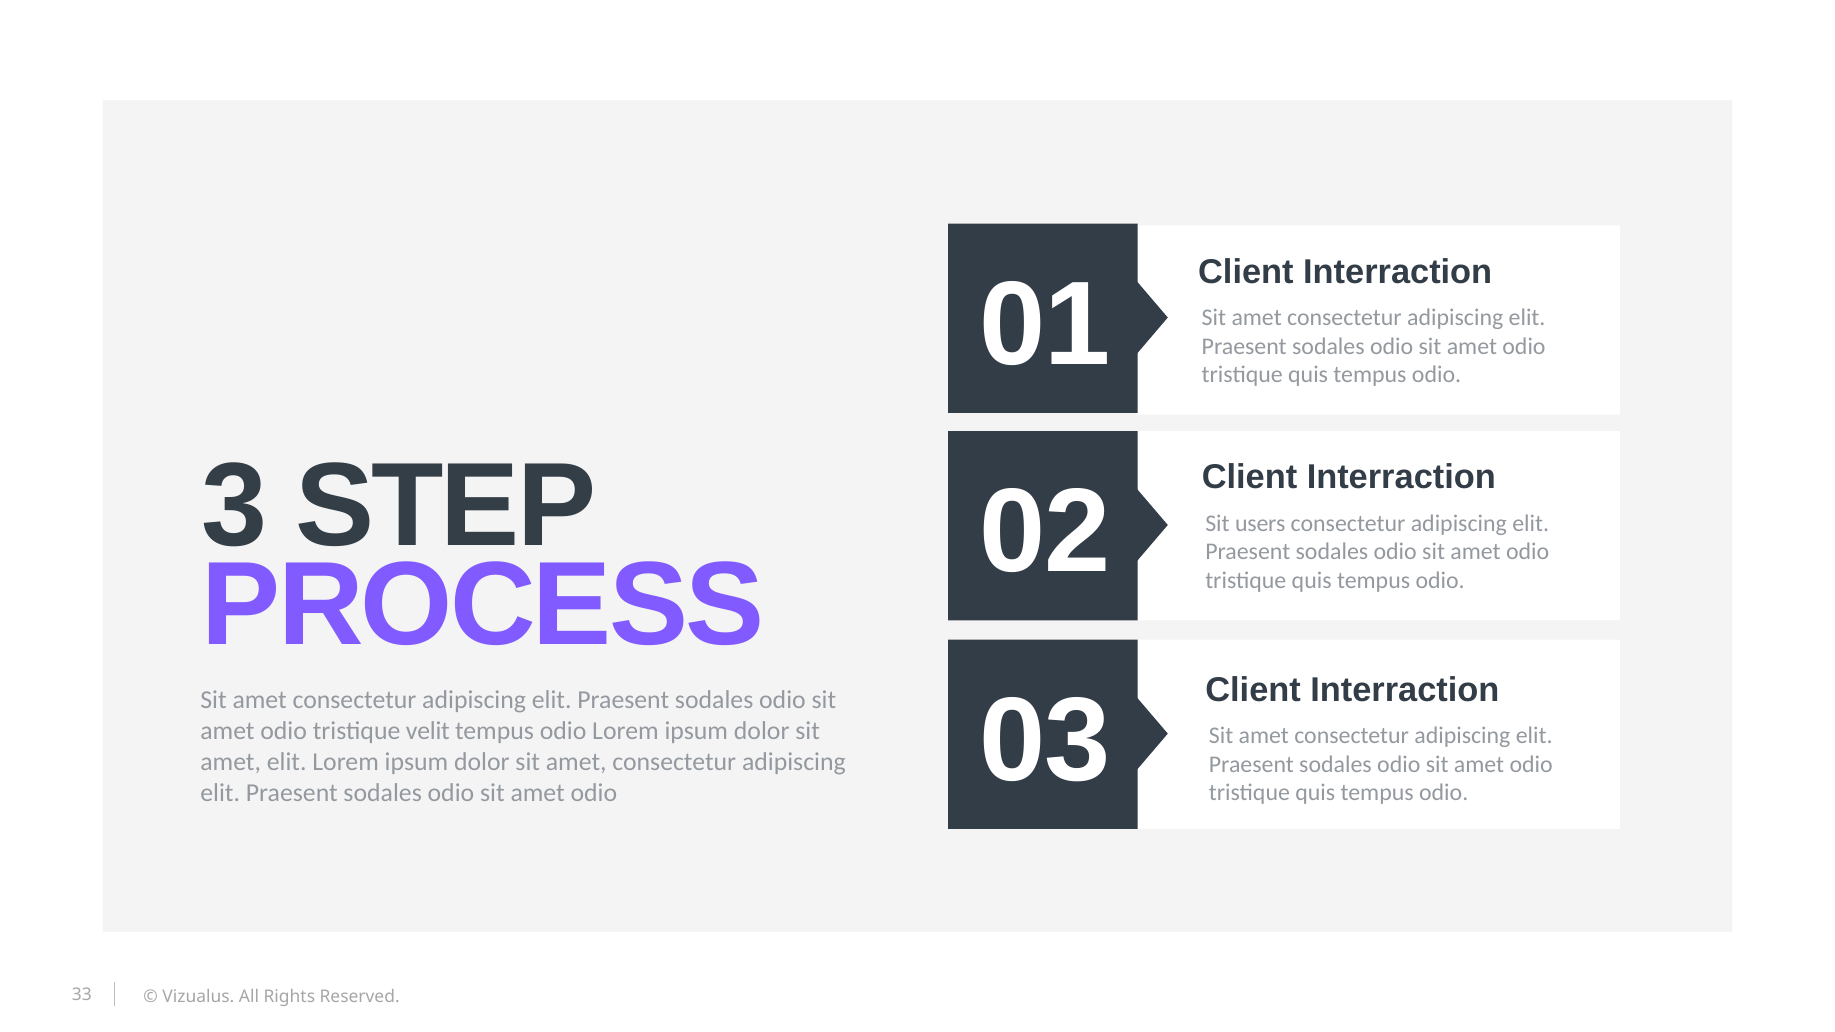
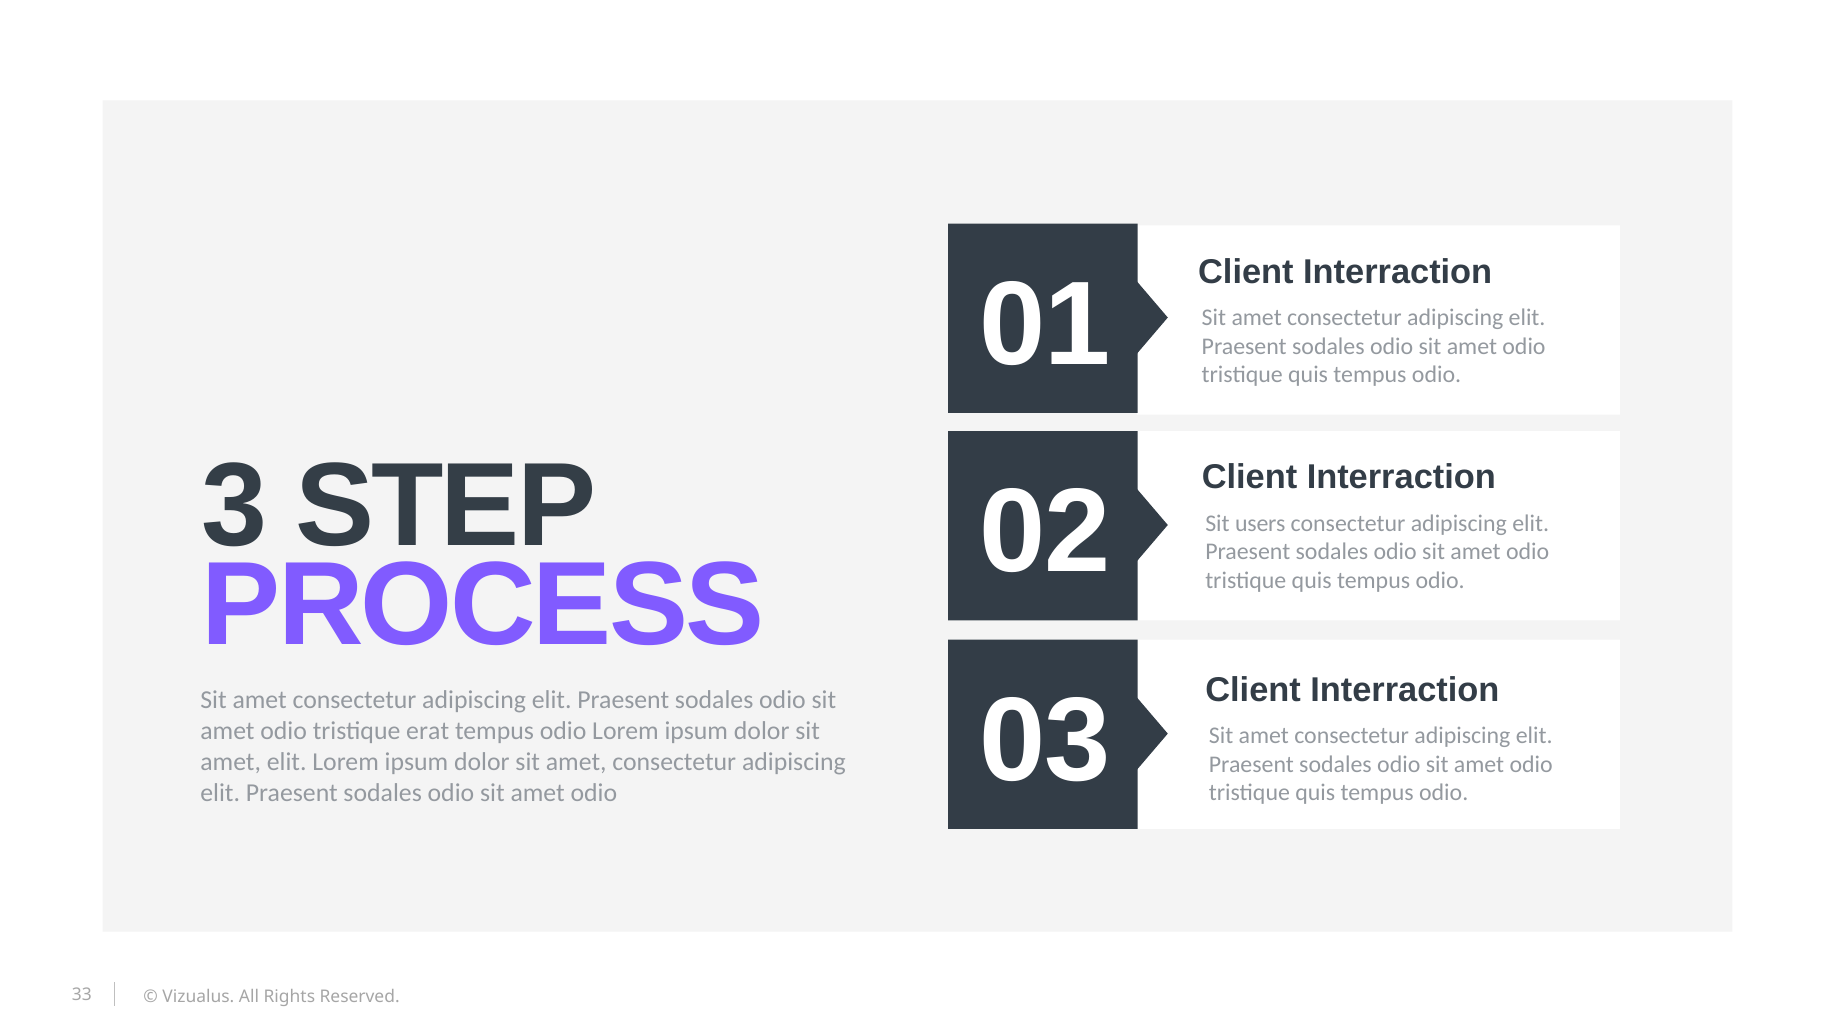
velit: velit -> erat
